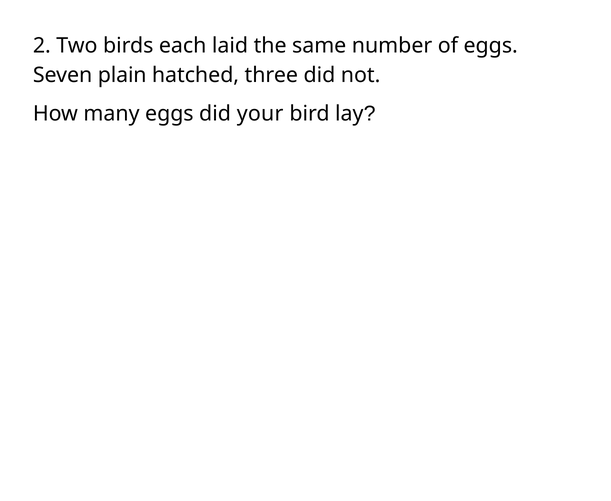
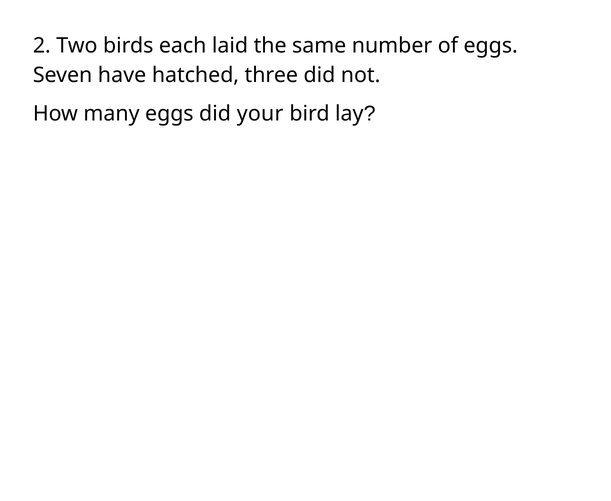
plain: plain -> have
